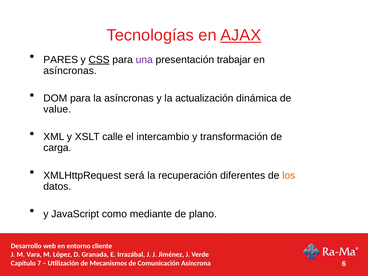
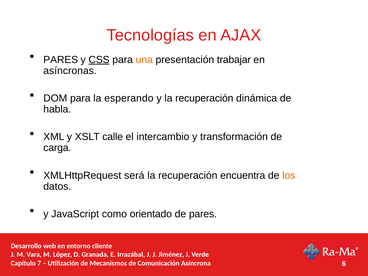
AJAX underline: present -> none
una colour: purple -> orange
la asíncronas: asíncronas -> esperando
y la actualización: actualización -> recuperación
value: value -> habla
diferentes: diferentes -> encuentra
mediante: mediante -> orientado
de plano: plano -> pares
